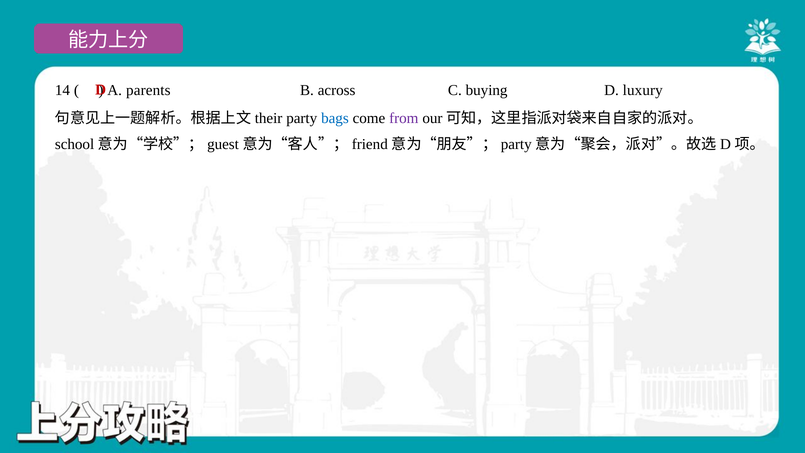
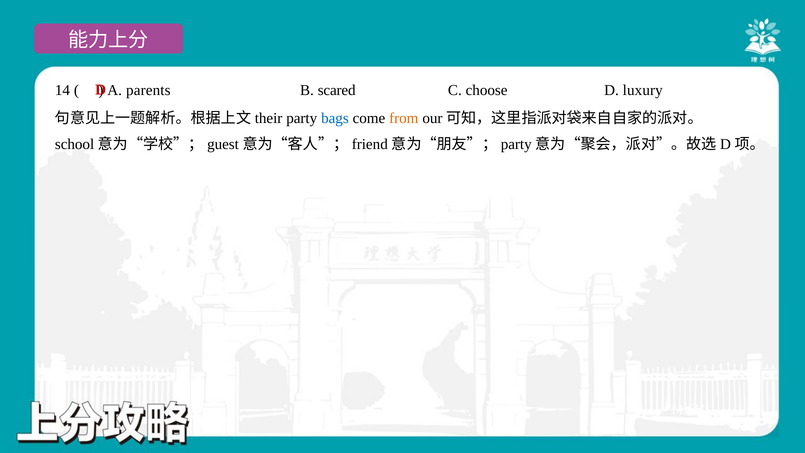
across: across -> scared
buying: buying -> choose
from colour: purple -> orange
